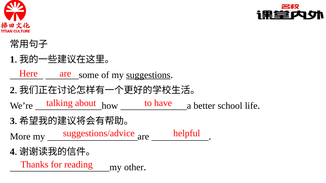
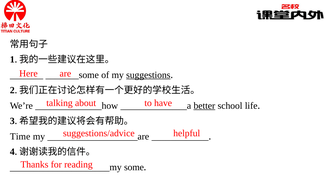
better underline: none -> present
More: More -> Time
other: other -> some
